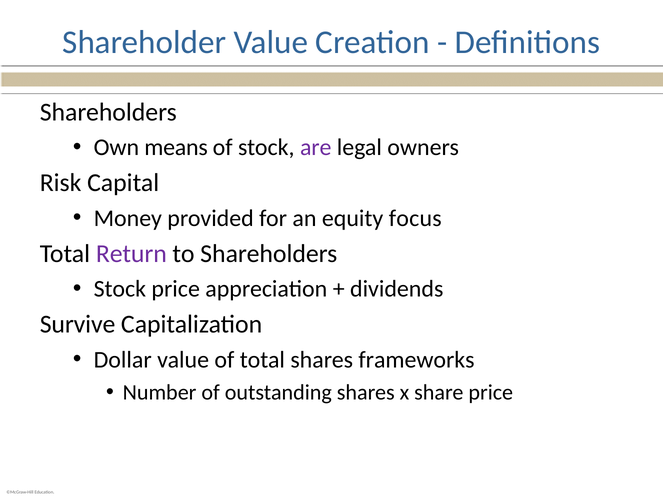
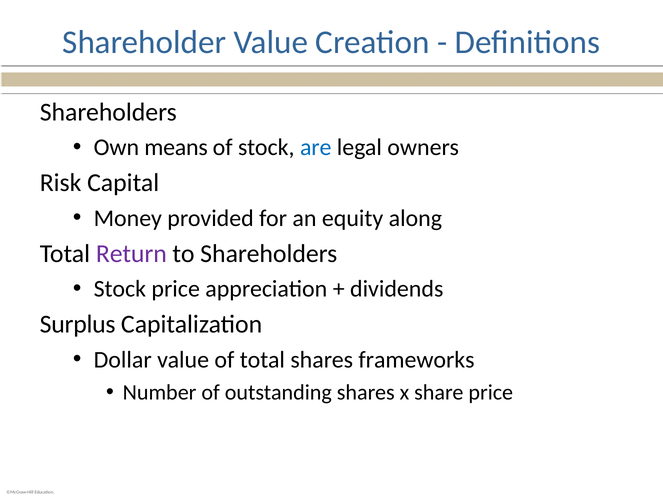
are colour: purple -> blue
focus: focus -> along
Survive: Survive -> Surplus
